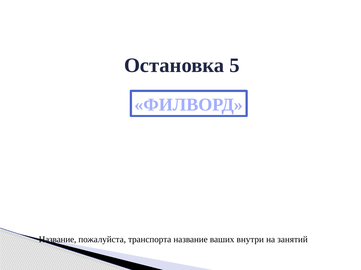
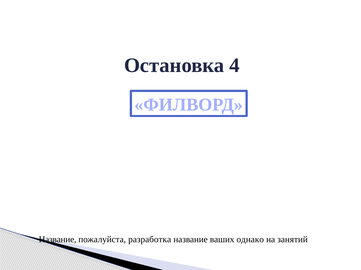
5: 5 -> 4
транспорта: транспорта -> разработка
внутри: внутри -> однако
